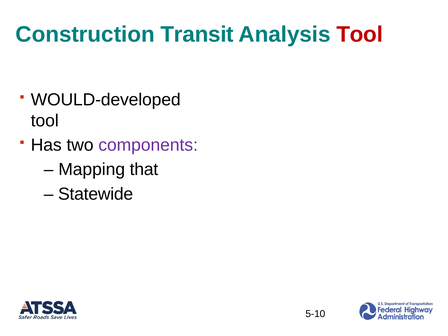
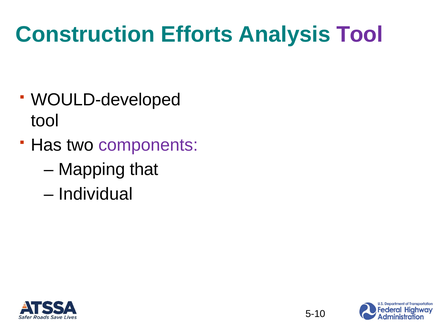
Transit: Transit -> Efforts
Tool at (360, 35) colour: red -> purple
Statewide: Statewide -> Individual
